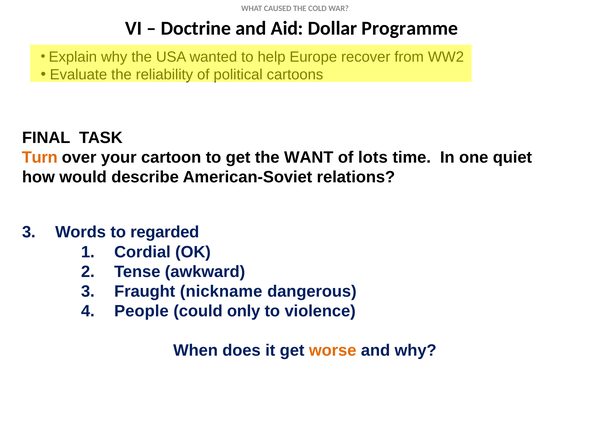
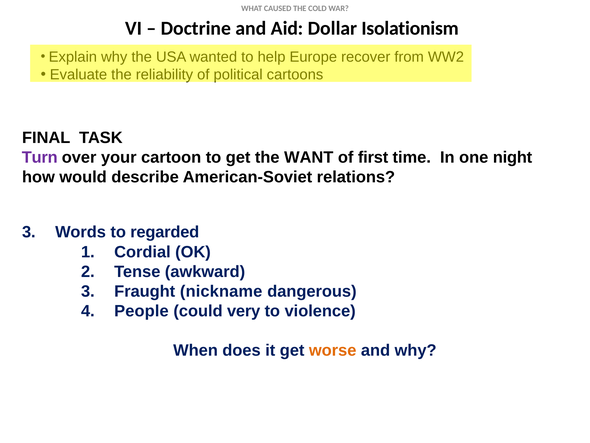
Programme: Programme -> Isolationism
Turn colour: orange -> purple
lots: lots -> first
quiet: quiet -> night
only: only -> very
